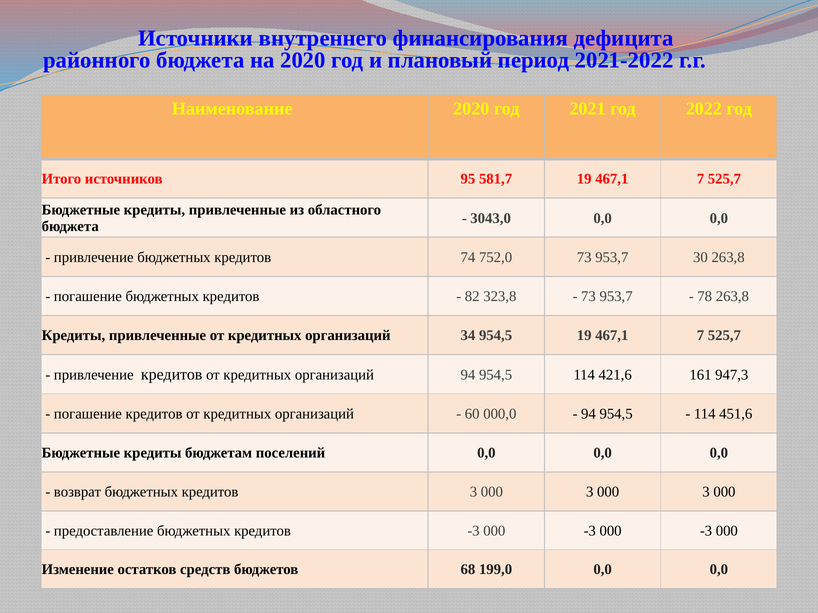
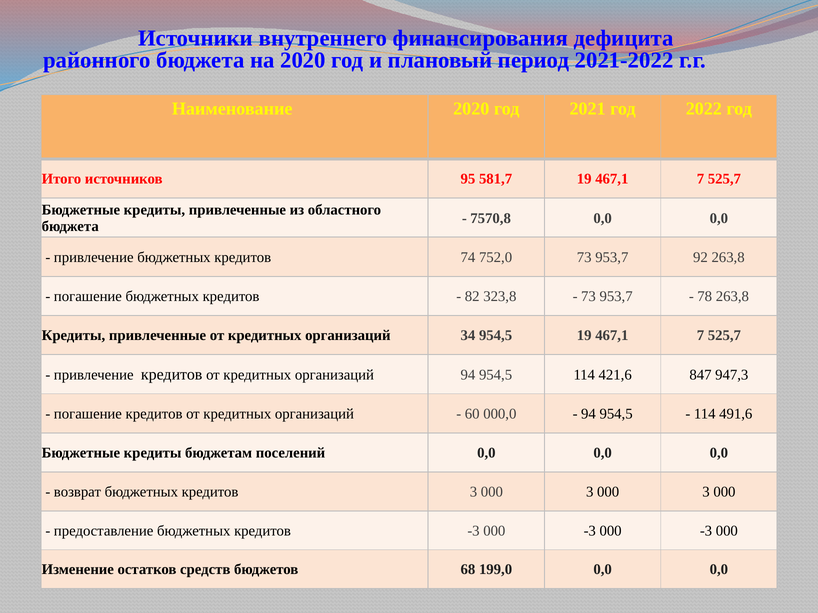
3043,0: 3043,0 -> 7570,8
30: 30 -> 92
161: 161 -> 847
451,6: 451,6 -> 491,6
